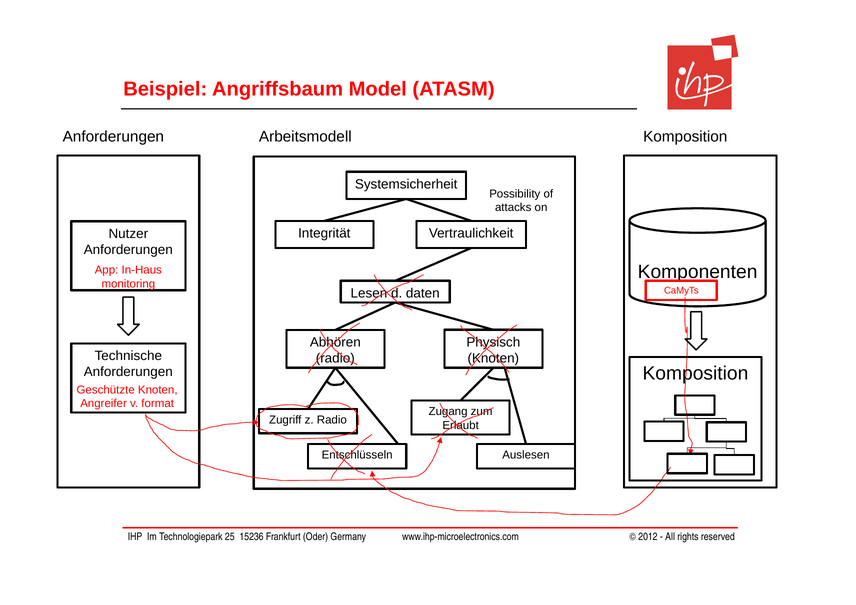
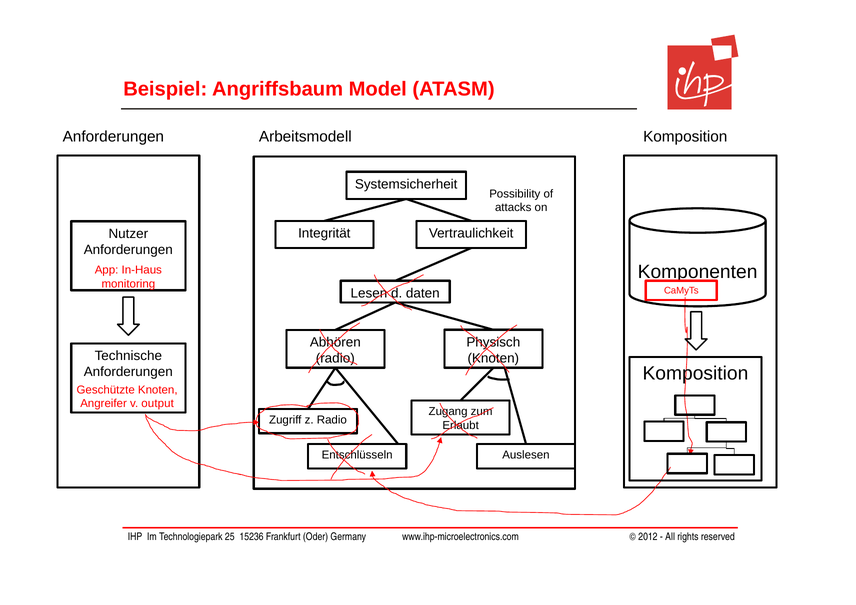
format: format -> output
